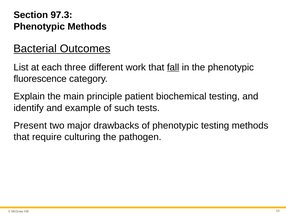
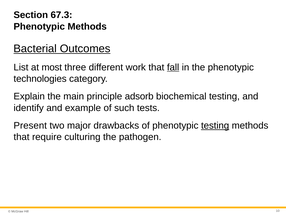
97.3: 97.3 -> 67.3
each: each -> most
fluorescence: fluorescence -> technologies
patient: patient -> adsorb
testing at (215, 126) underline: none -> present
